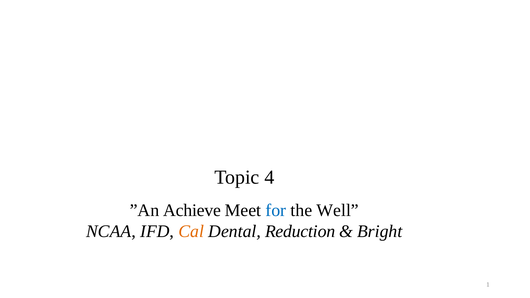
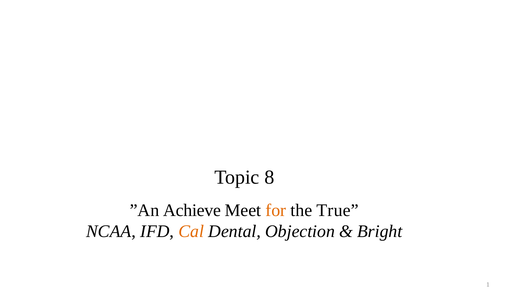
4: 4 -> 8
for colour: blue -> orange
Well: Well -> True
Reduction: Reduction -> Objection
